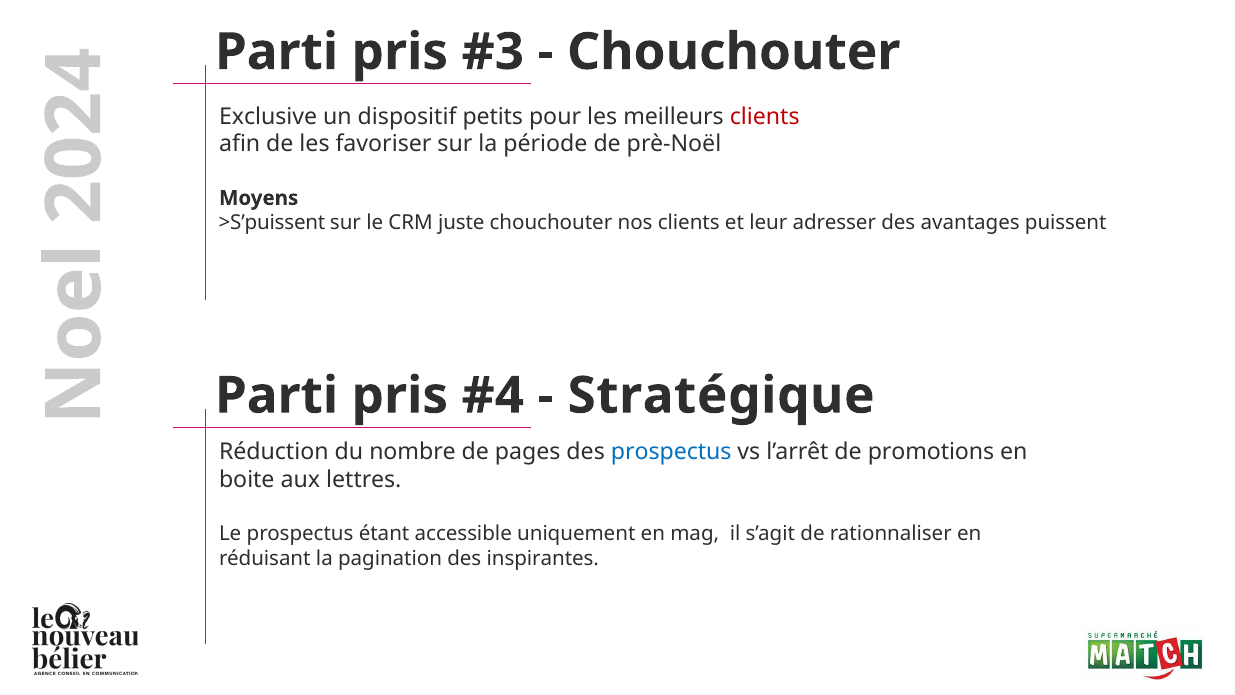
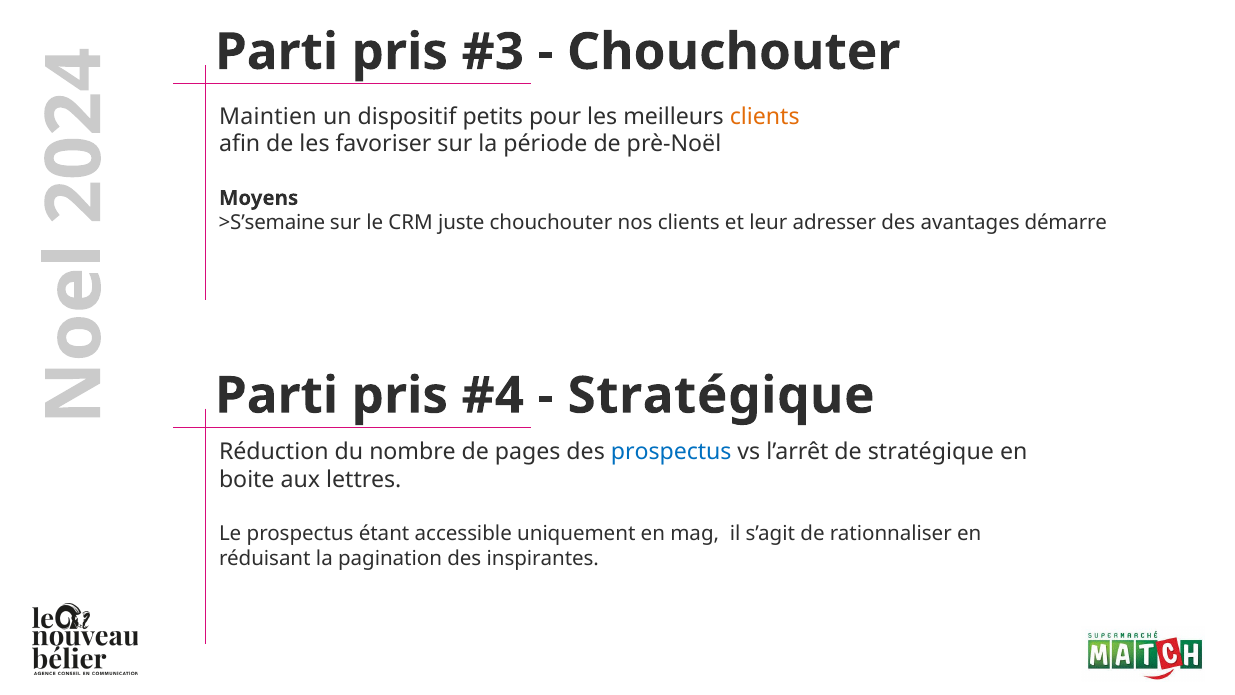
Exclusive: Exclusive -> Maintien
clients at (765, 116) colour: red -> orange
>S’puissent: >S’puissent -> >S’semaine
puissent: puissent -> démarre
de promotions: promotions -> stratégique
